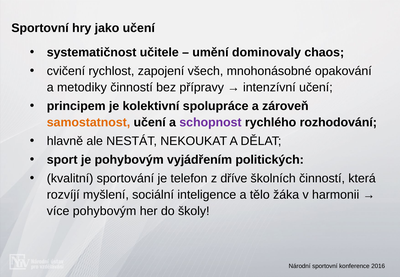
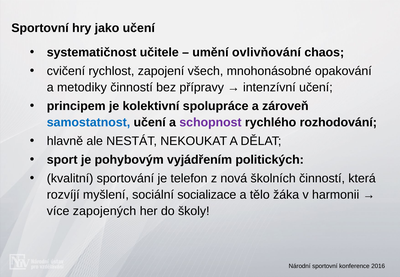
dominovaly: dominovaly -> ovlivňování
samostatnost colour: orange -> blue
dříve: dříve -> nová
inteligence: inteligence -> socializace
více pohybovým: pohybovým -> zapojených
